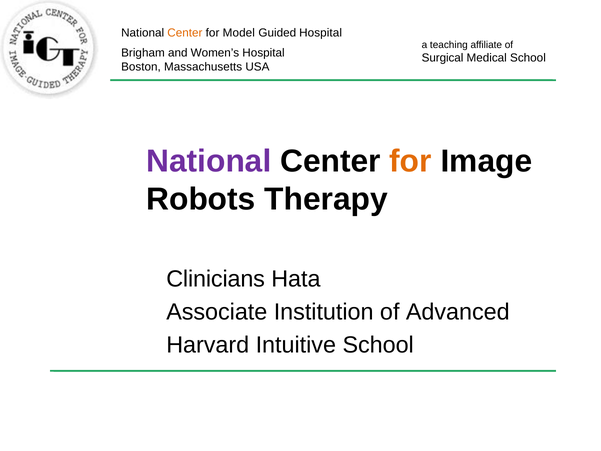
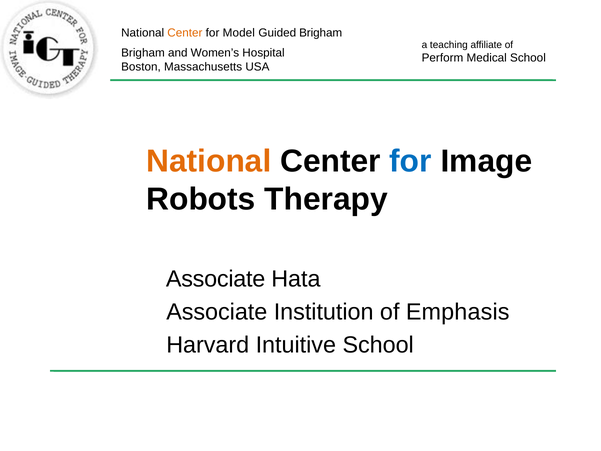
Guided Hospital: Hospital -> Brigham
Surgical: Surgical -> Perform
National at (209, 161) colour: purple -> orange
for at (411, 161) colour: orange -> blue
Clinicians at (216, 279): Clinicians -> Associate
Advanced: Advanced -> Emphasis
